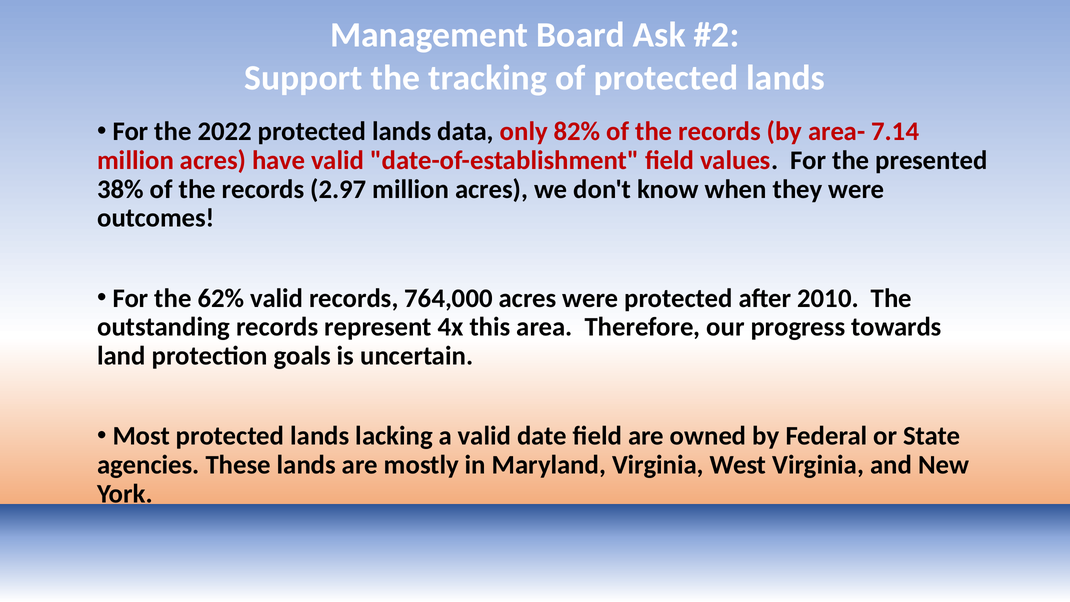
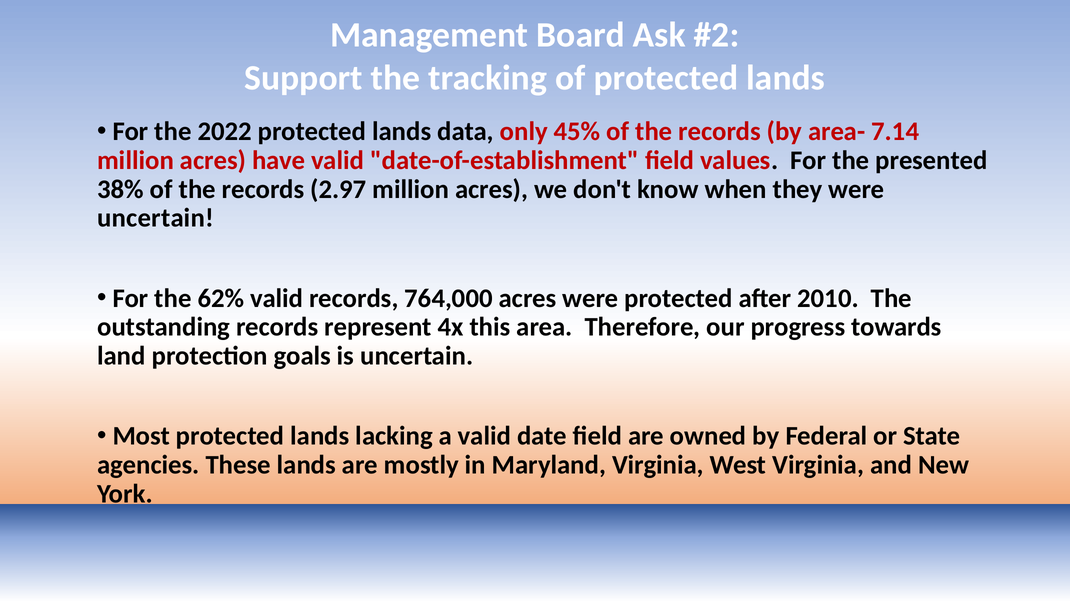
82%: 82% -> 45%
outcomes at (156, 218): outcomes -> uncertain
